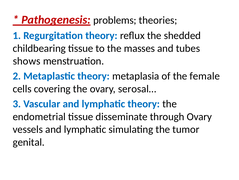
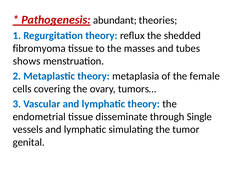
problems: problems -> abundant
childbearing: childbearing -> fibromyoma
serosal…: serosal… -> tumors…
through Ovary: Ovary -> Single
